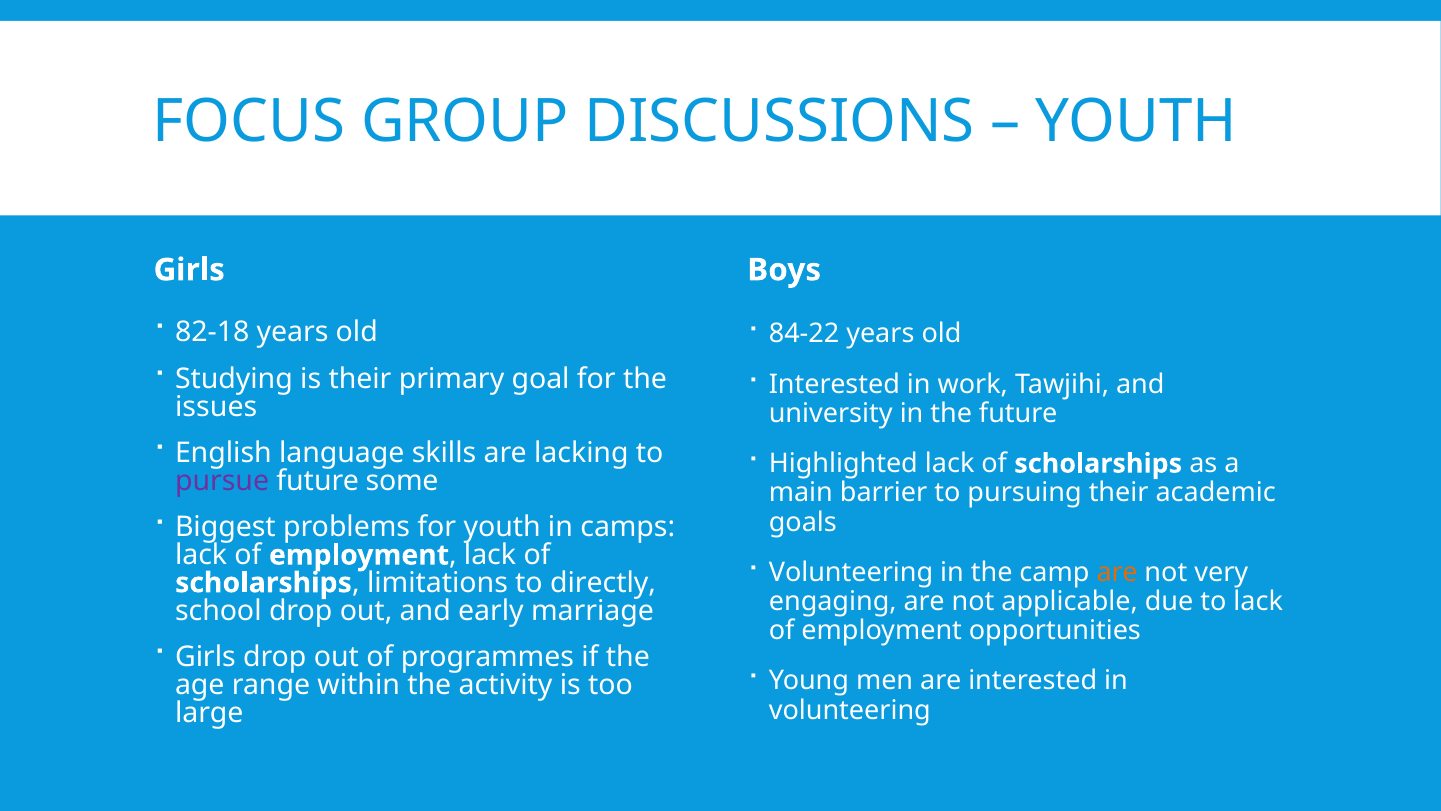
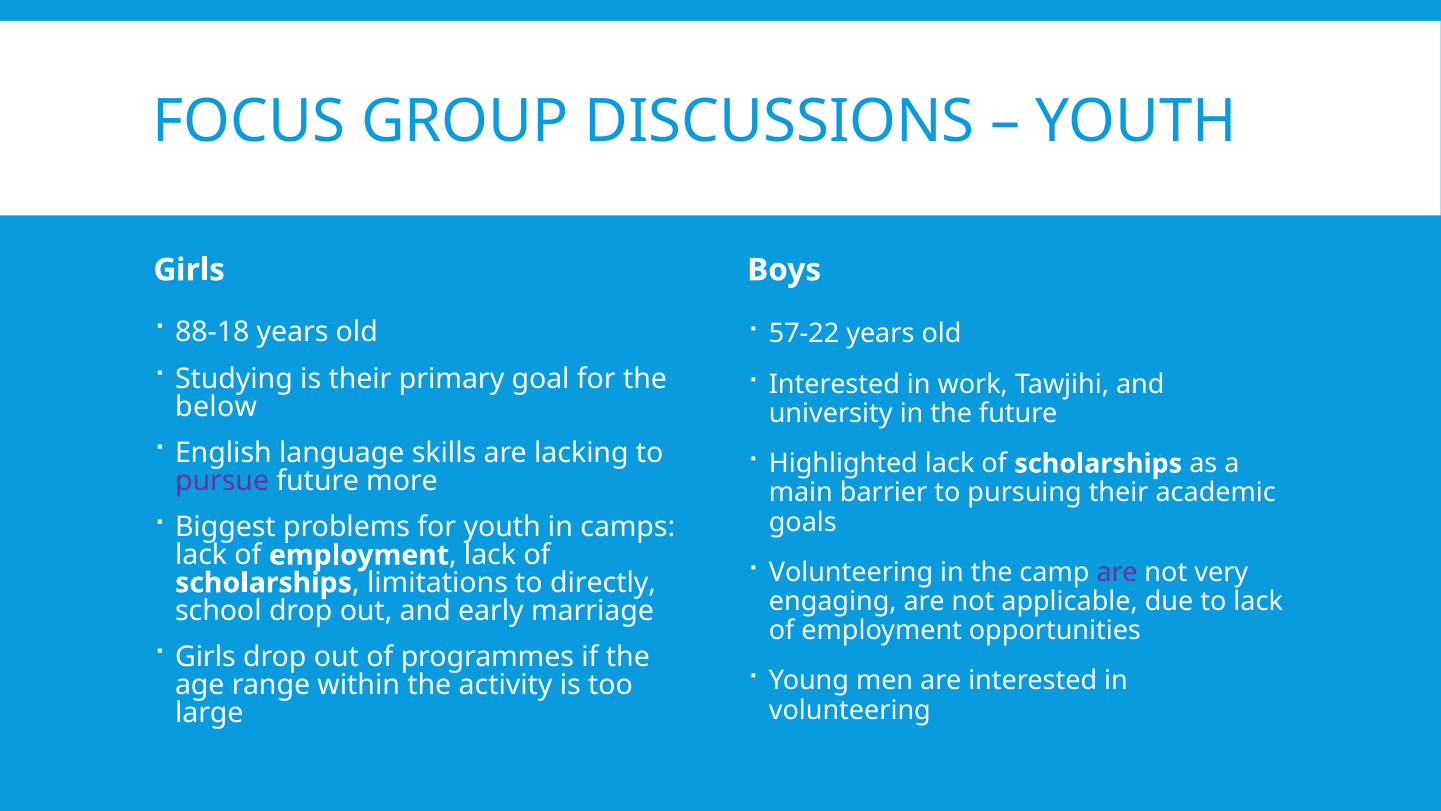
82-18: 82-18 -> 88-18
84-22: 84-22 -> 57-22
issues: issues -> below
some: some -> more
are at (1117, 572) colour: orange -> purple
